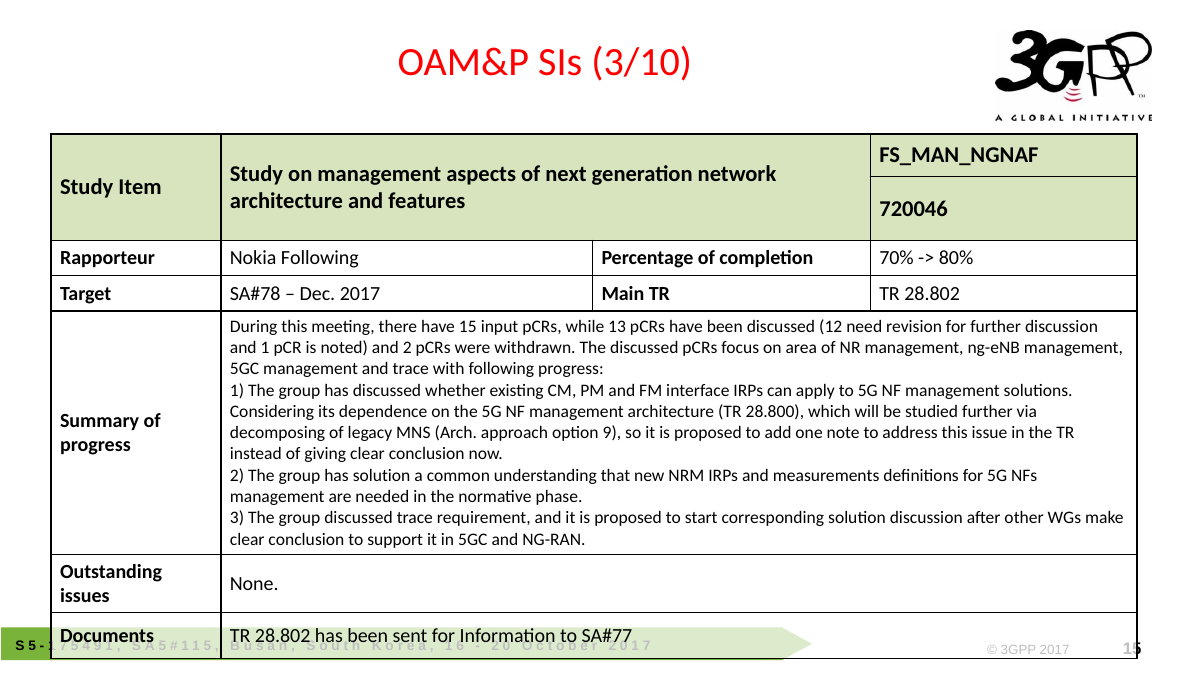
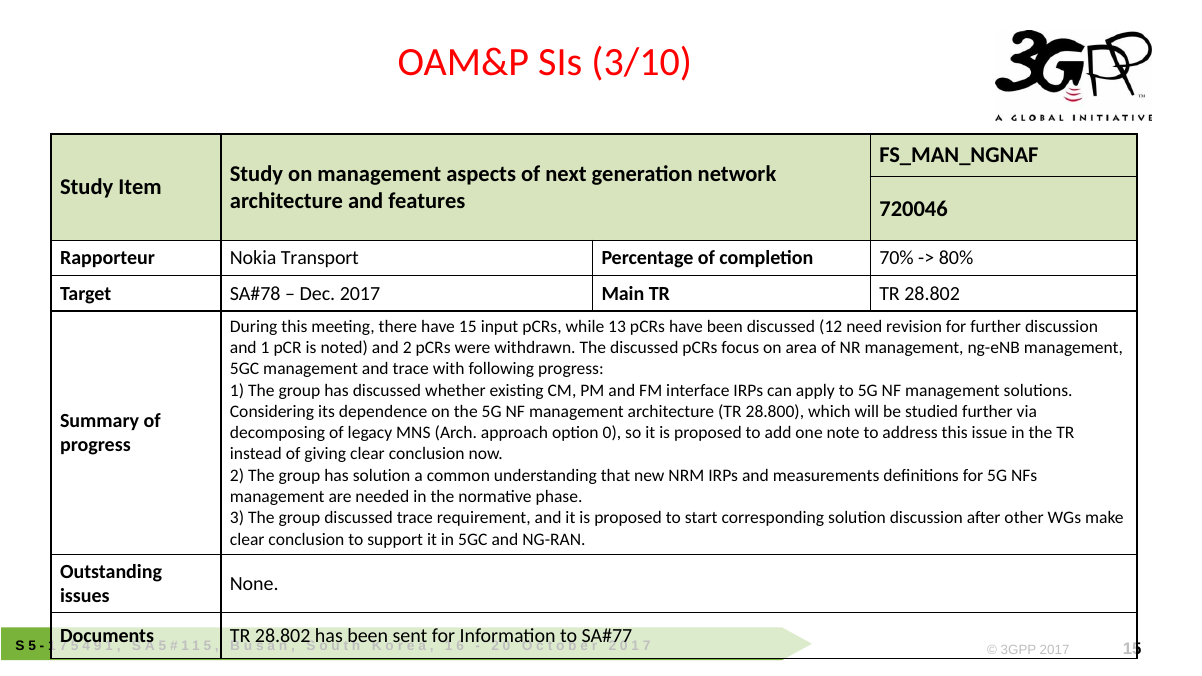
Nokia Following: Following -> Transport
option 9: 9 -> 0
